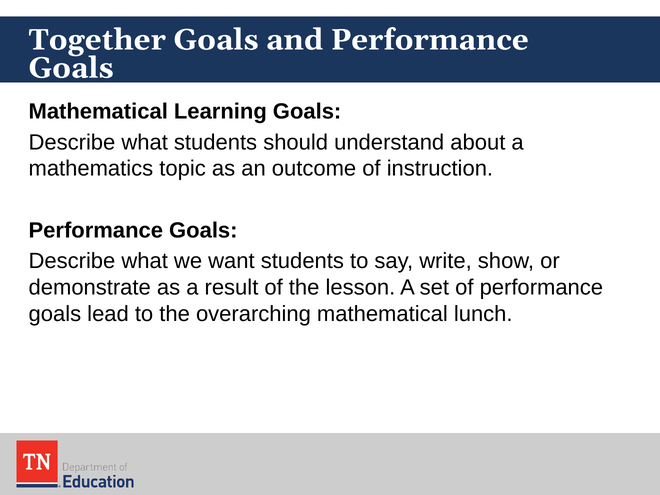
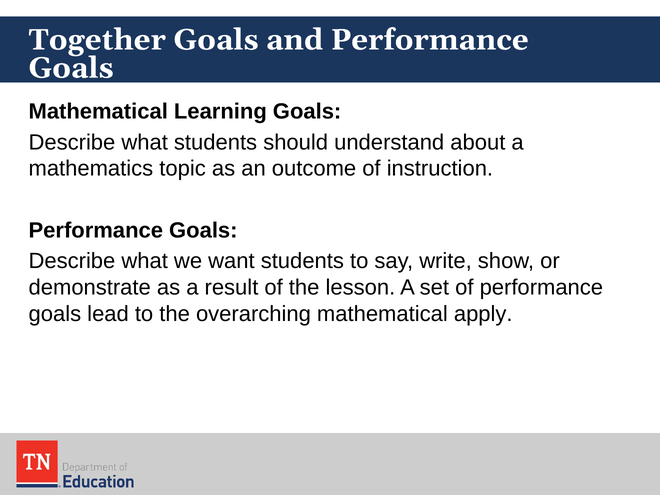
lunch: lunch -> apply
